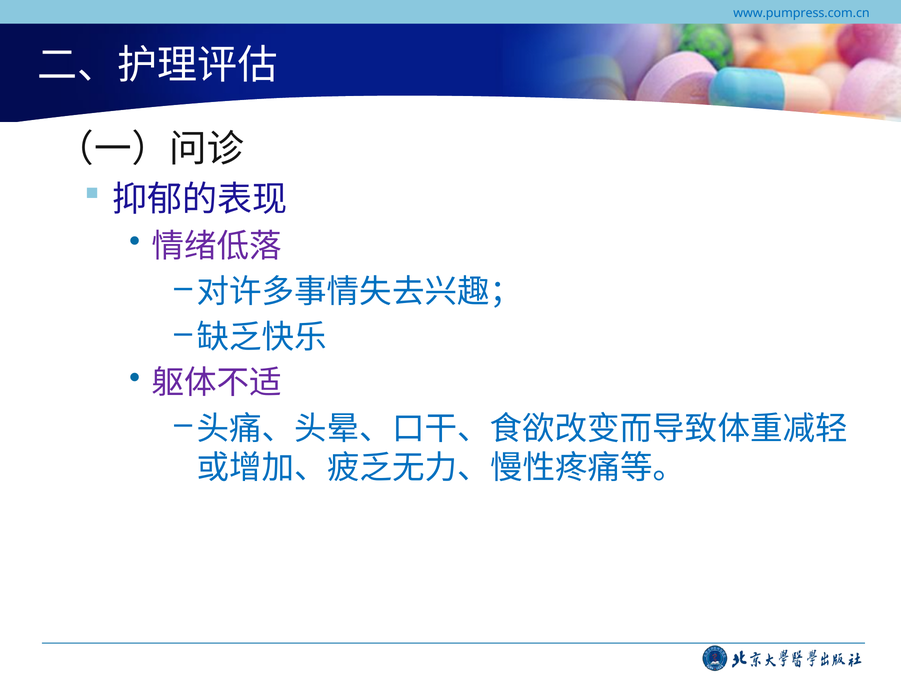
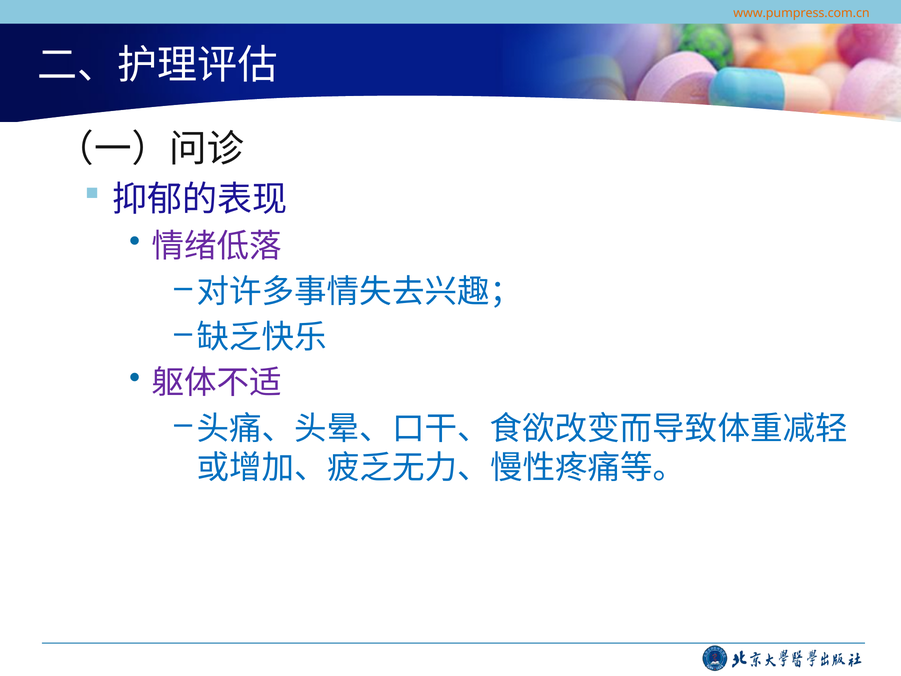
www.pumpress.com.cn colour: blue -> orange
